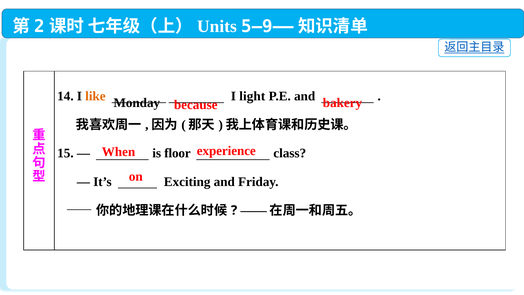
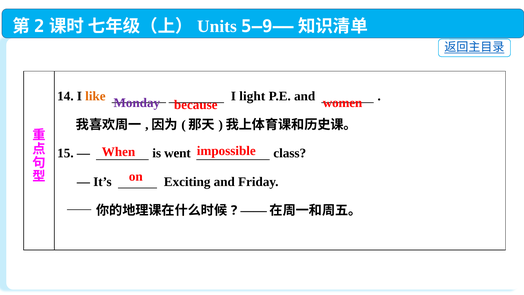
Monday colour: black -> purple
bakery: bakery -> women
experience: experience -> impossible
floor: floor -> went
